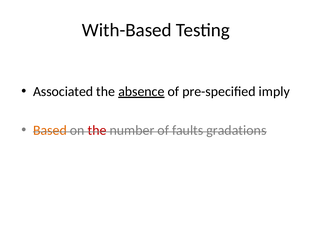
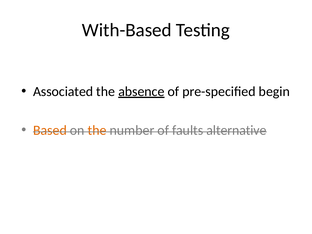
imply: imply -> begin
the at (97, 130) colour: red -> orange
gradations: gradations -> alternative
